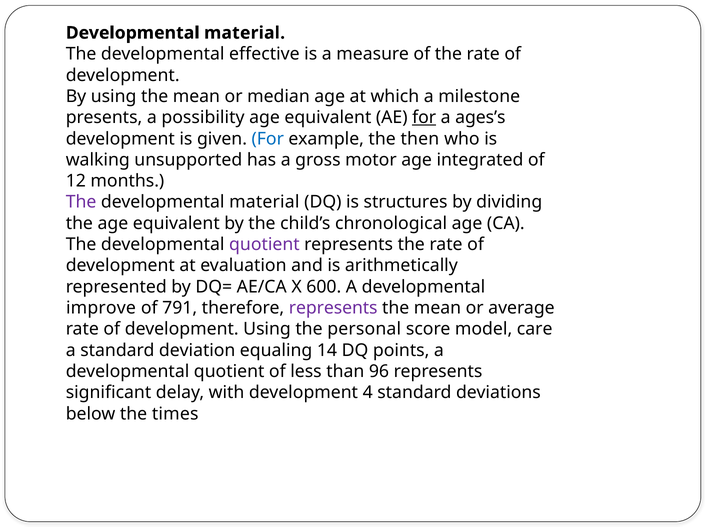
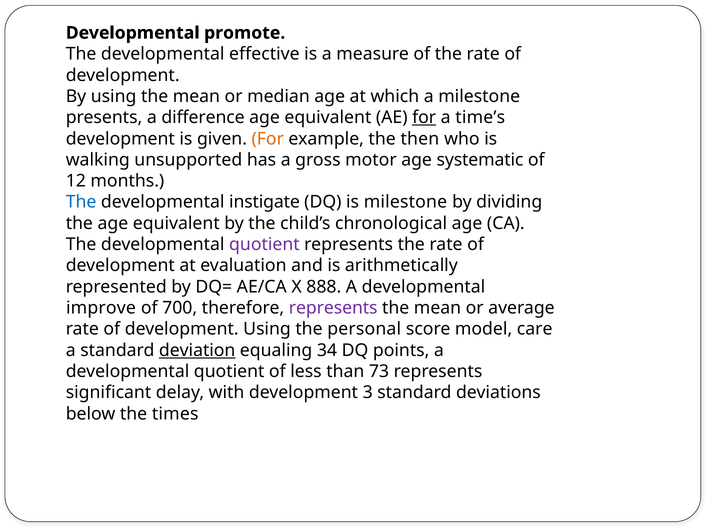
material at (245, 33): material -> promote
possibility: possibility -> difference
ages’s: ages’s -> time’s
For at (268, 139) colour: blue -> orange
integrated: integrated -> systematic
The at (81, 202) colour: purple -> blue
material at (264, 202): material -> instigate
is structures: structures -> milestone
600: 600 -> 888
791: 791 -> 700
deviation underline: none -> present
14: 14 -> 34
96: 96 -> 73
4: 4 -> 3
